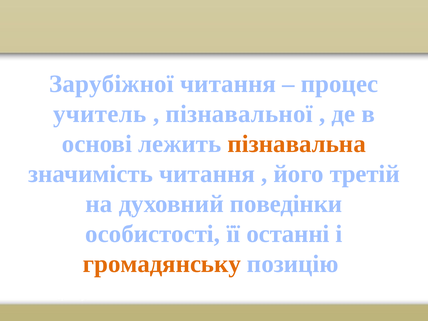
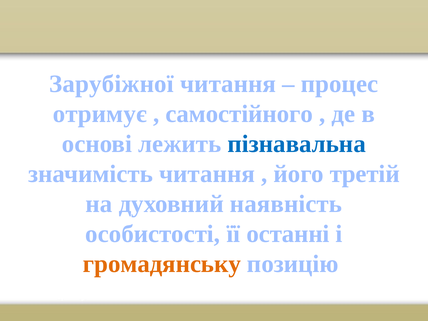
учитель: учитель -> отримує
пізнавальної: пізнавальної -> самостійного
пізнавальна colour: orange -> blue
поведінки: поведінки -> наявність
